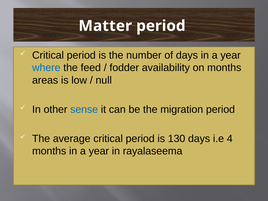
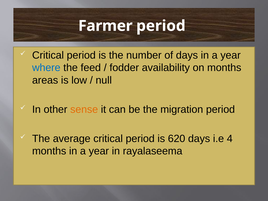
Matter: Matter -> Farmer
sense colour: blue -> orange
130: 130 -> 620
